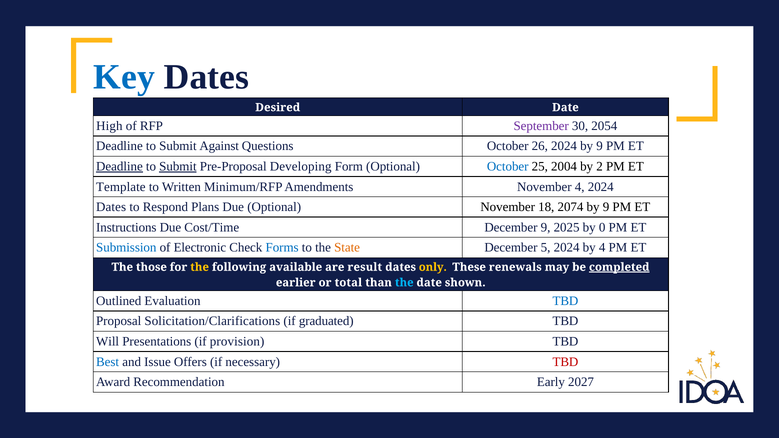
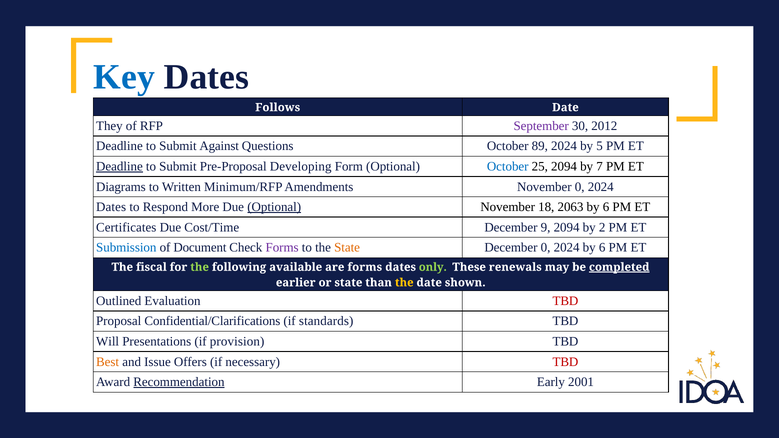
Desired: Desired -> Follows
High: High -> They
2054: 2054 -> 2012
26: 26 -> 89
2024 by 9: 9 -> 5
Submit at (178, 167) underline: present -> none
25 2004: 2004 -> 2094
2: 2 -> 7
Template: Template -> Diagrams
November 4: 4 -> 0
Plans: Plans -> More
Optional at (274, 207) underline: none -> present
2074: 2074 -> 2063
9 at (606, 207): 9 -> 6
Instructions: Instructions -> Certificates
9 2025: 2025 -> 2094
0: 0 -> 2
Electronic: Electronic -> Document
Forms at (282, 248) colour: blue -> purple
December 5: 5 -> 0
2024 by 4: 4 -> 6
those: those -> fiscal
the at (200, 267) colour: yellow -> light green
are result: result -> forms
only colour: yellow -> light green
or total: total -> state
the at (404, 283) colour: light blue -> yellow
TBD at (565, 301) colour: blue -> red
Solicitation/Clarifications: Solicitation/Clarifications -> Confidential/Clarifications
graduated: graduated -> standards
Best colour: blue -> orange
Recommendation underline: none -> present
2027: 2027 -> 2001
